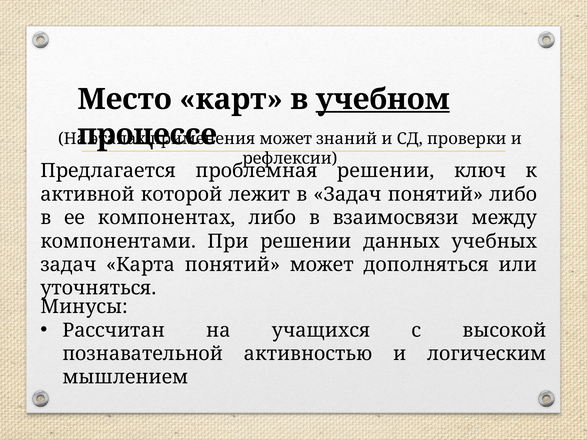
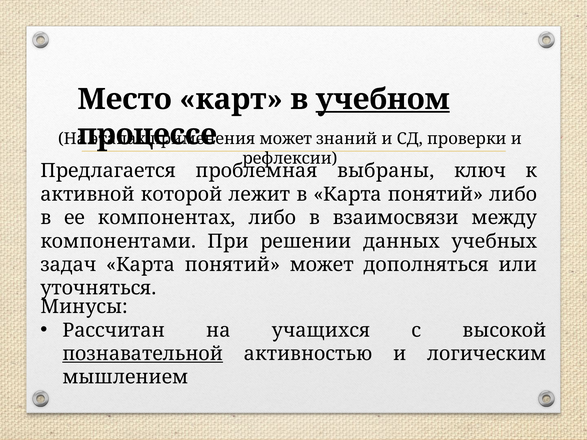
проблемная решении: решении -> выбраны
в Задач: Задач -> Карта
познавательной underline: none -> present
